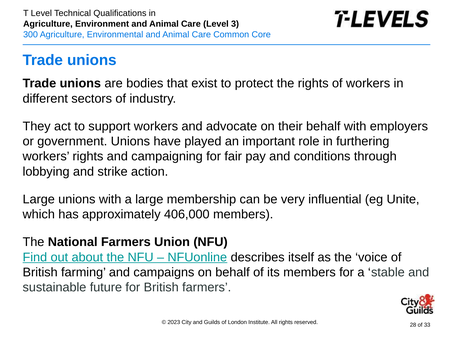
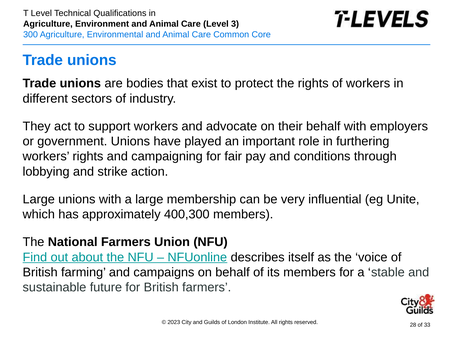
406,000: 406,000 -> 400,300
